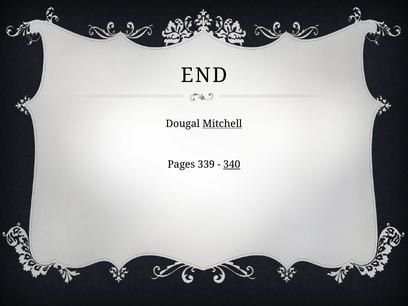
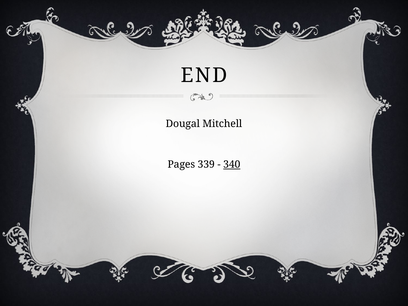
Mitchell underline: present -> none
